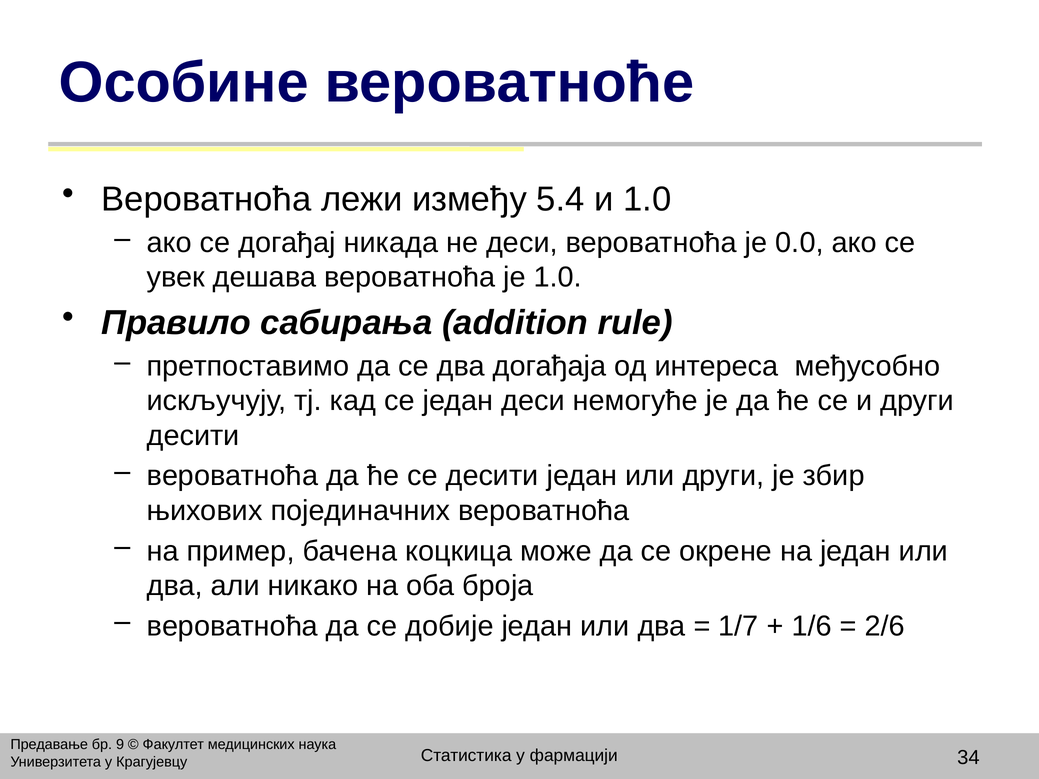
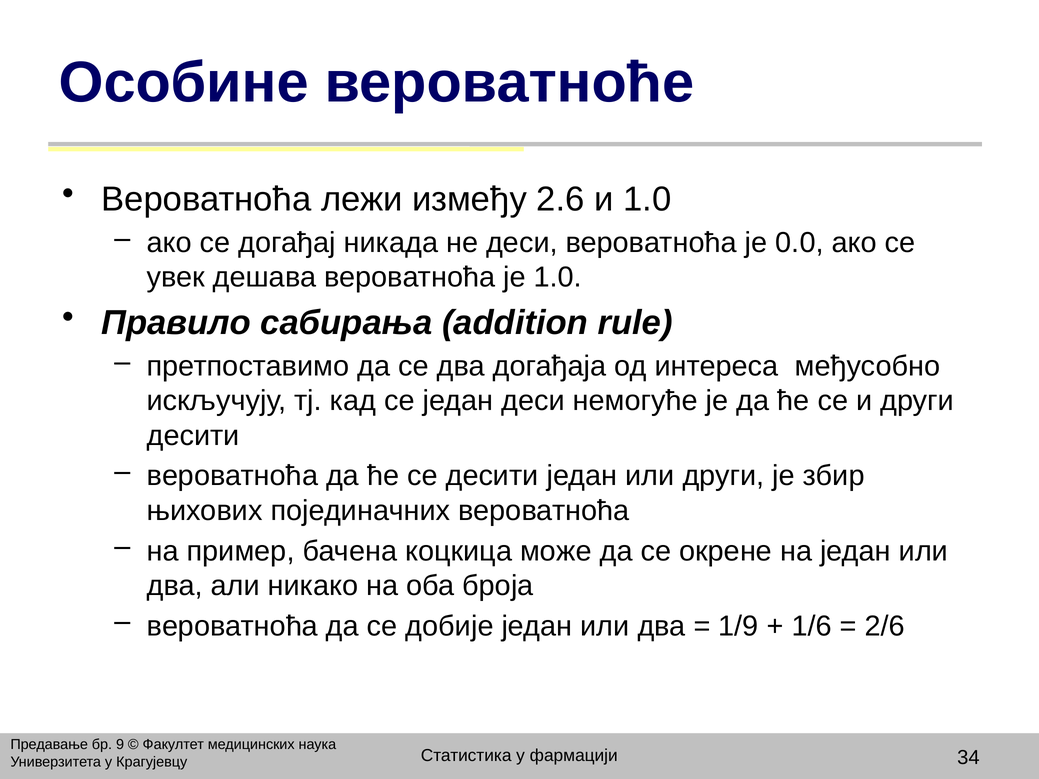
5.4: 5.4 -> 2.6
1/7: 1/7 -> 1/9
